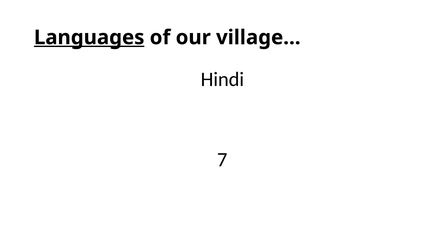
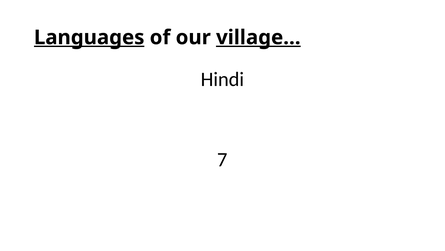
village… underline: none -> present
